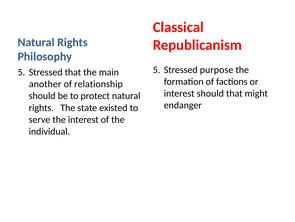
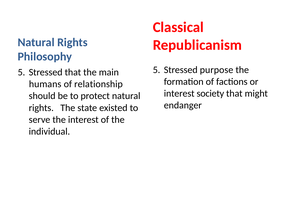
another: another -> humans
interest should: should -> society
